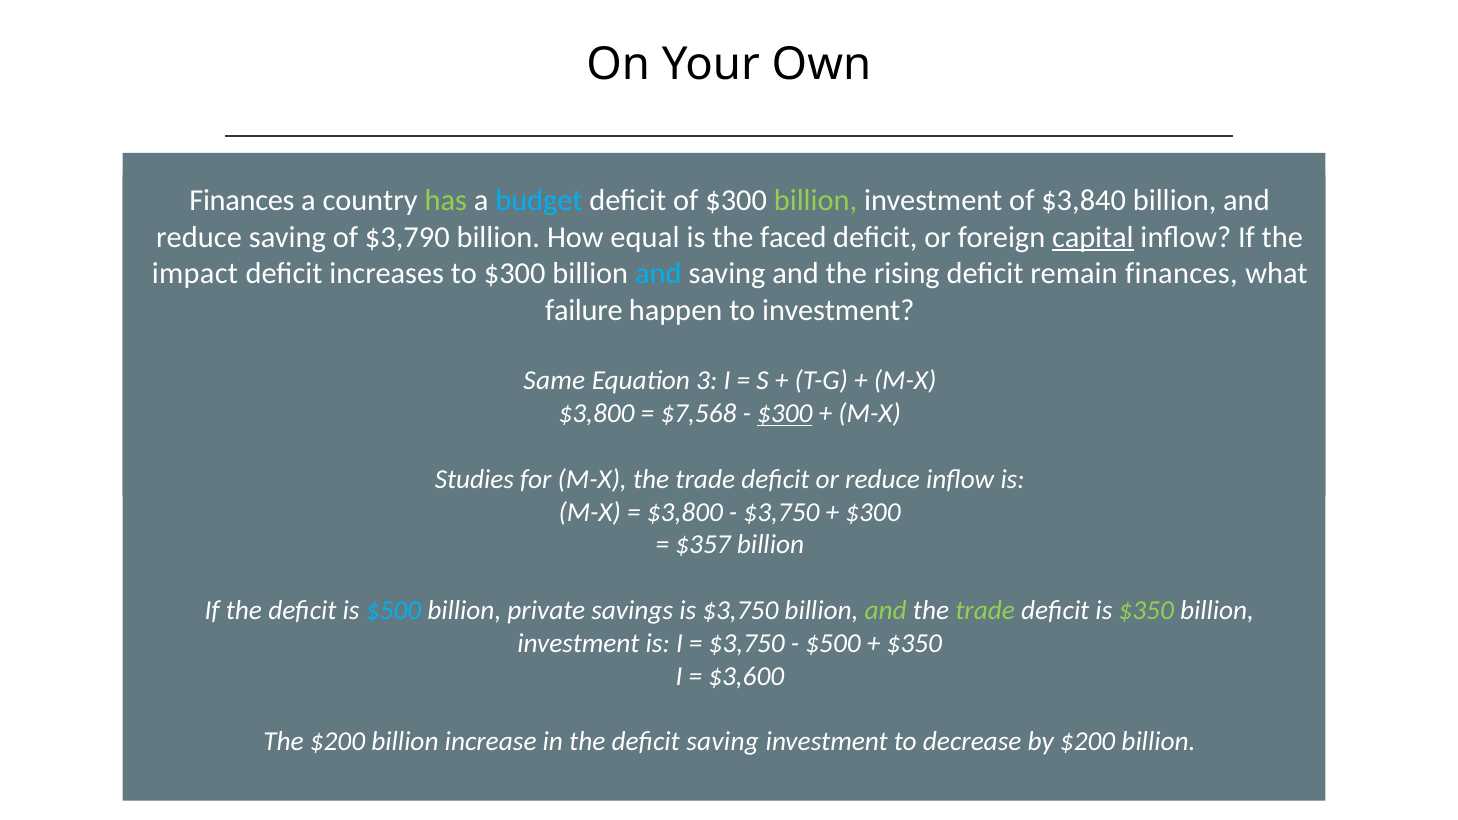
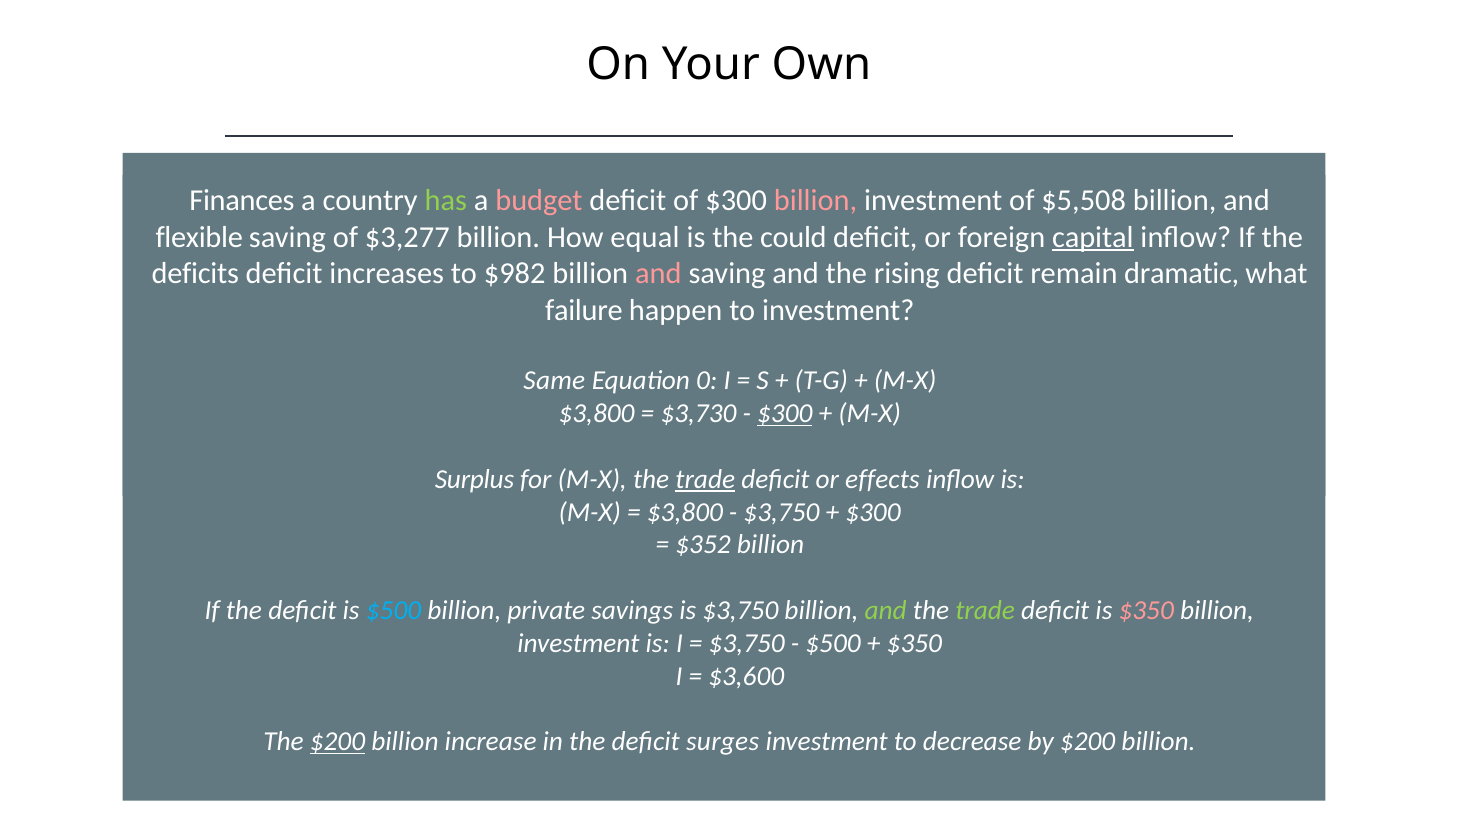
budget colour: light blue -> pink
billion at (816, 201) colour: light green -> pink
$3,840: $3,840 -> $5,508
reduce at (199, 237): reduce -> flexible
$3,790: $3,790 -> $3,277
faced: faced -> could
impact: impact -> deficits
to $300: $300 -> $982
and at (658, 274) colour: light blue -> pink
remain finances: finances -> dramatic
3: 3 -> 0
$7,568: $7,568 -> $3,730
Studies: Studies -> Surplus
trade at (705, 479) underline: none -> present
or reduce: reduce -> effects
$357: $357 -> $352
$350 at (1146, 611) colour: light green -> pink
$200 at (337, 742) underline: none -> present
deficit saving: saving -> surges
